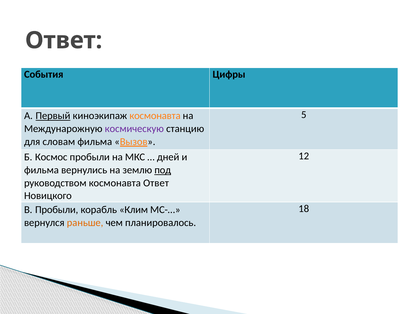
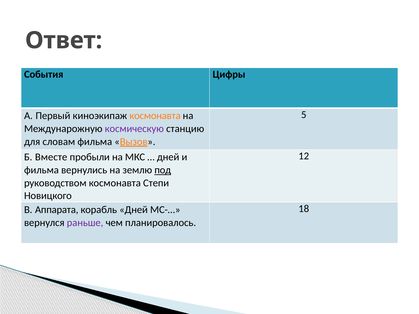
Первый underline: present -> none
Космос: Космос -> Вместе
космонавта Ответ: Ответ -> Степи
В Пробыли: Пробыли -> Аппарата
корабль Клим: Клим -> Дней
раньше colour: orange -> purple
